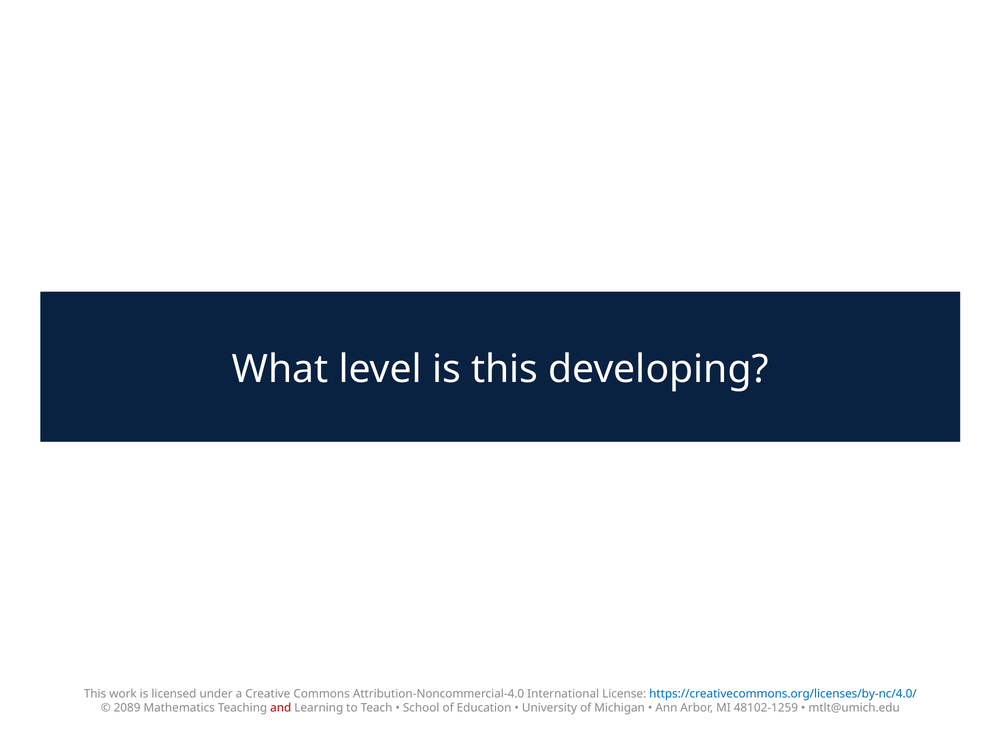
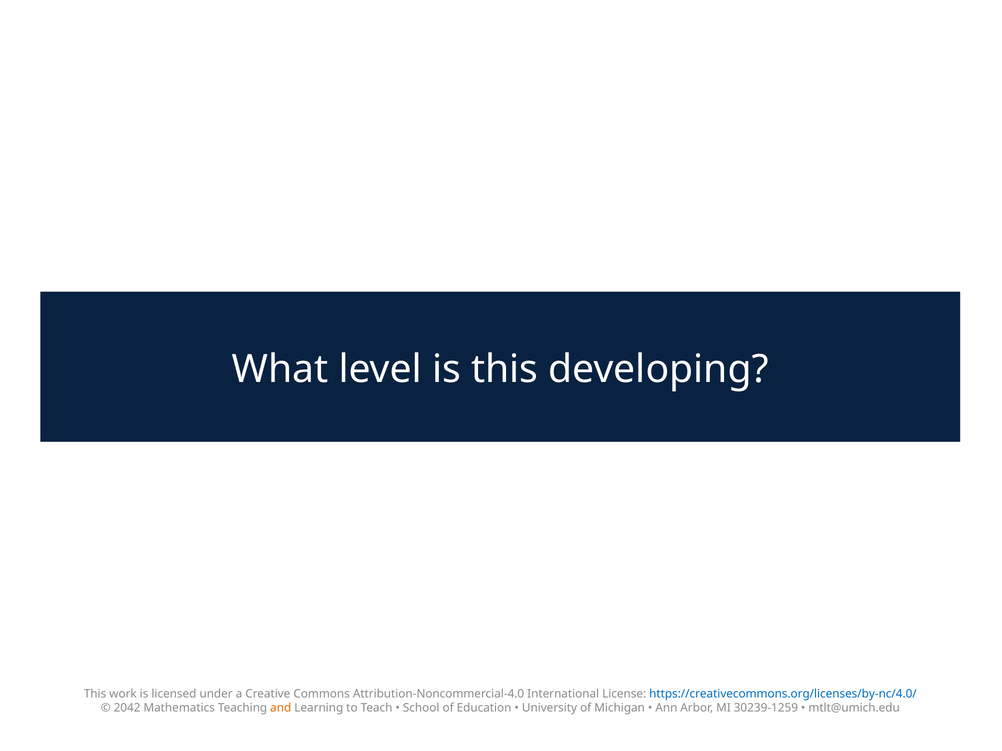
2089: 2089 -> 2042
and colour: red -> orange
48102-1259: 48102-1259 -> 30239-1259
